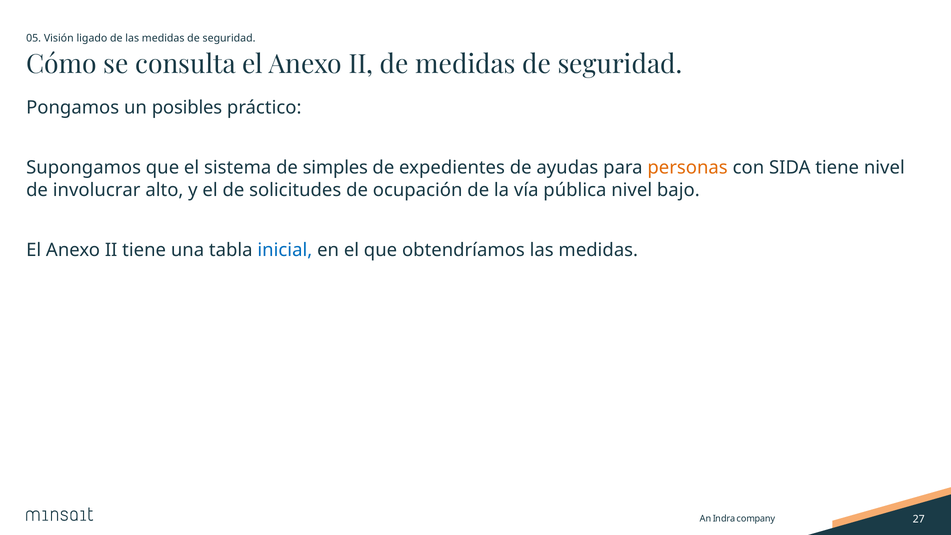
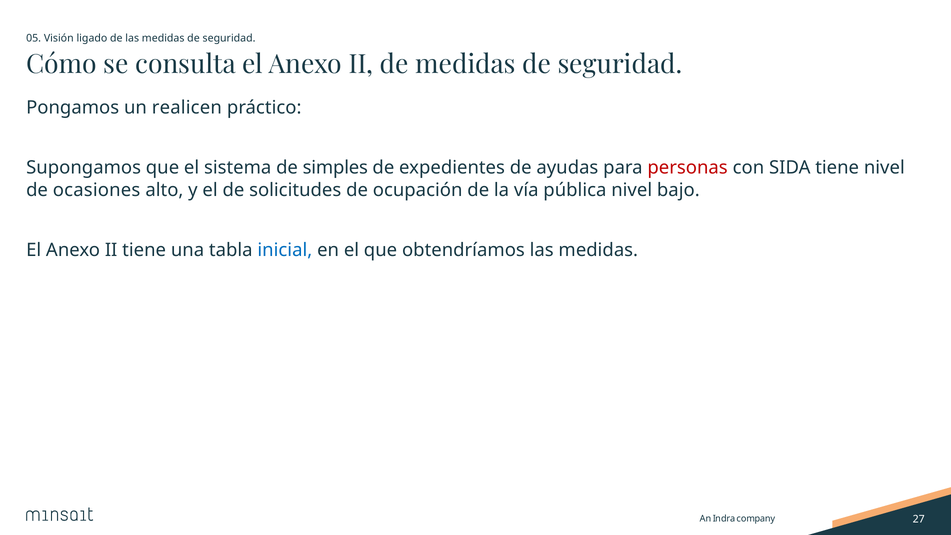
posibles: posibles -> realicen
personas colour: orange -> red
involucrar: involucrar -> ocasiones
